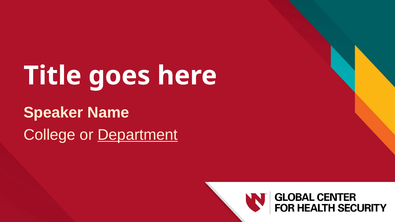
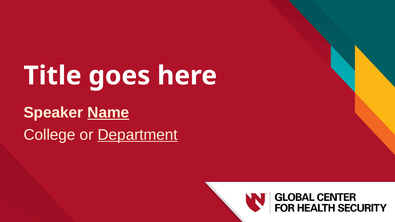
Name underline: none -> present
